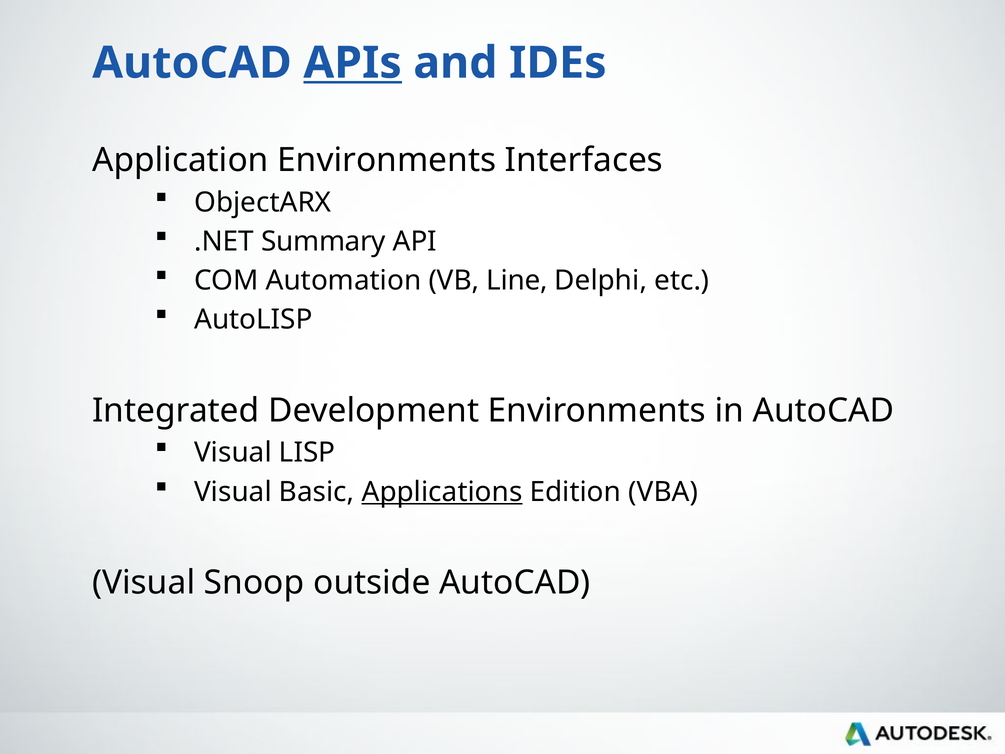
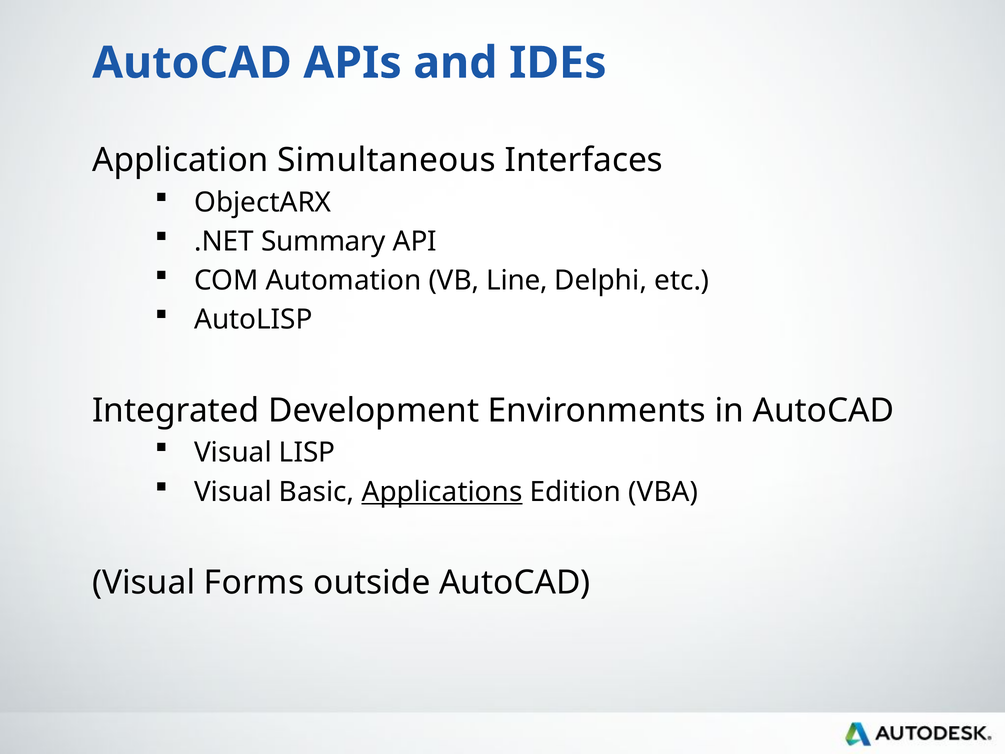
APIs underline: present -> none
Application Environments: Environments -> Simultaneous
Snoop: Snoop -> Forms
